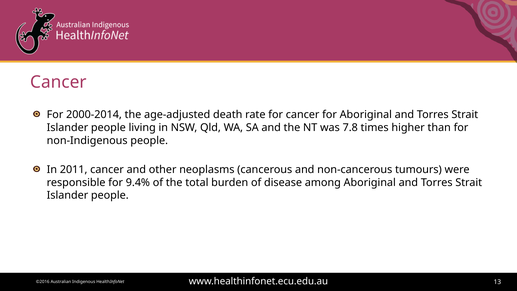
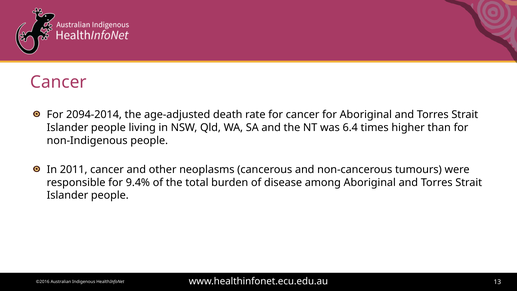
2000-2014: 2000-2014 -> 2094-2014
7.8: 7.8 -> 6.4
